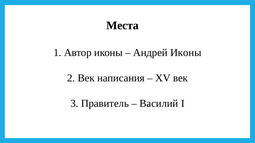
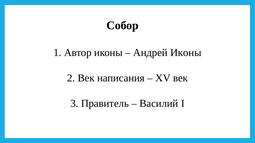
Места: Места -> Собор
